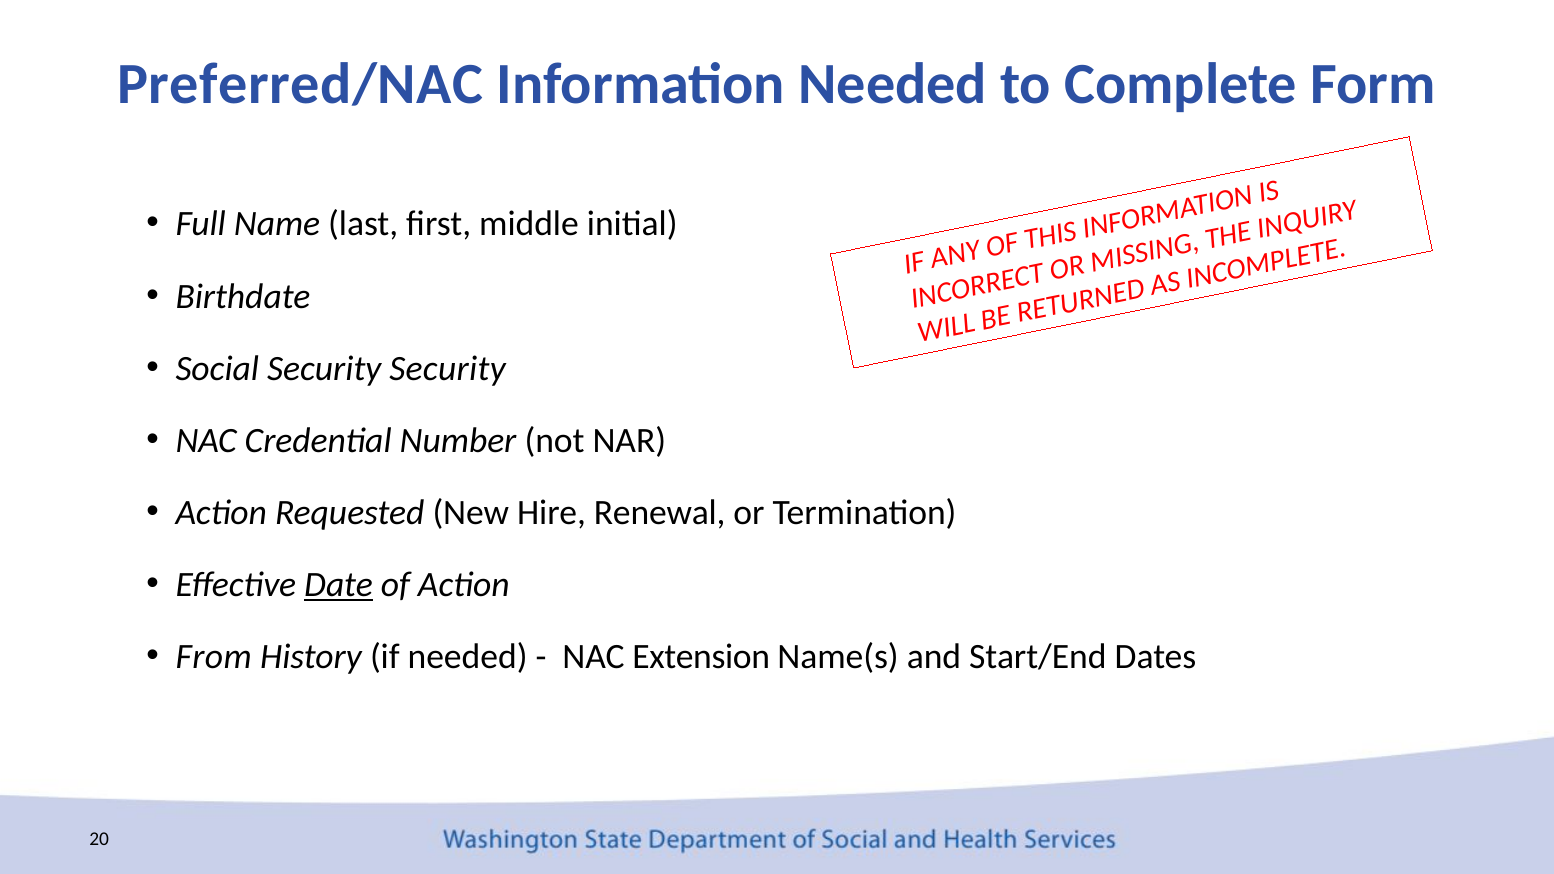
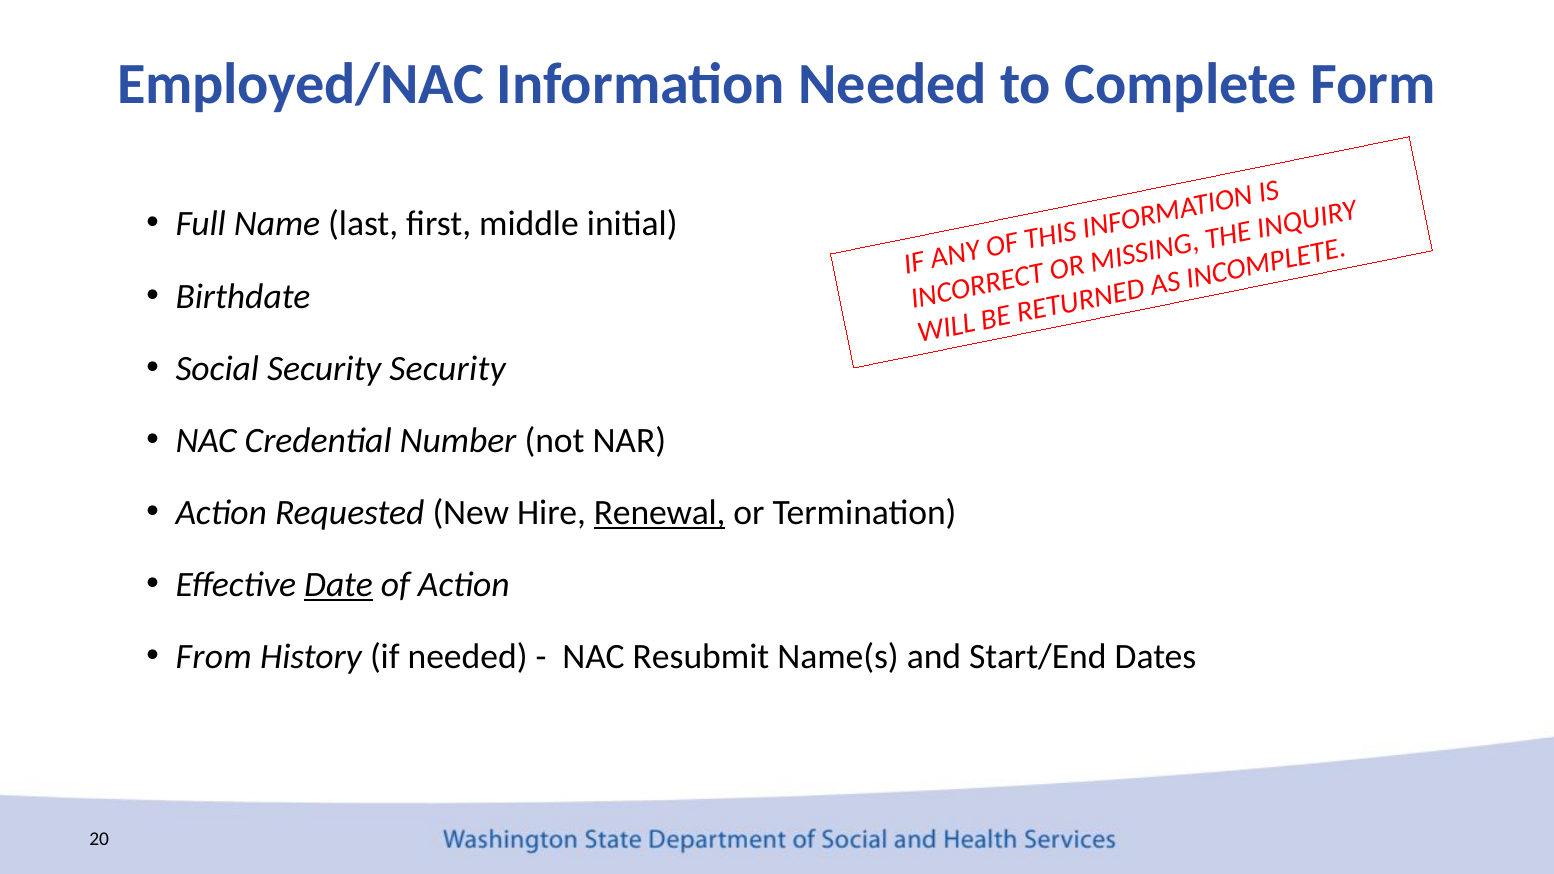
Preferred/NAC: Preferred/NAC -> Employed/NAC
Renewal underline: none -> present
Extension: Extension -> Resubmit
